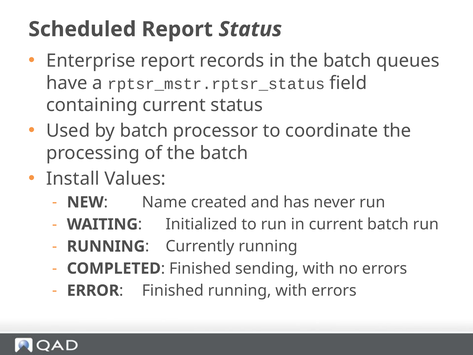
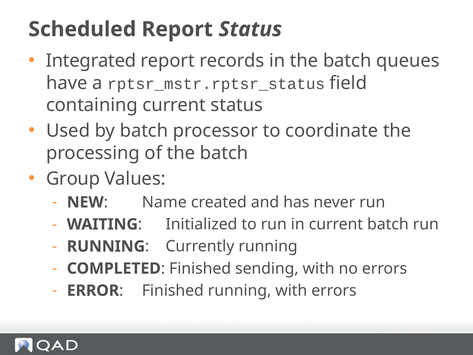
Enterprise: Enterprise -> Integrated
Install: Install -> Group
